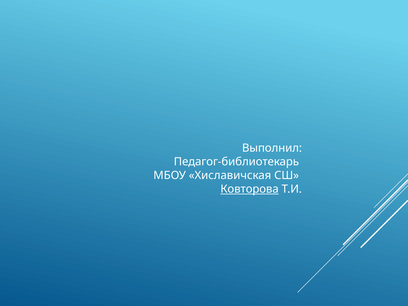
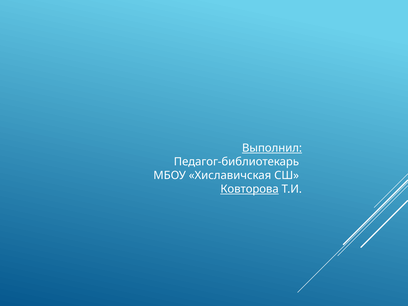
Выполнил underline: none -> present
